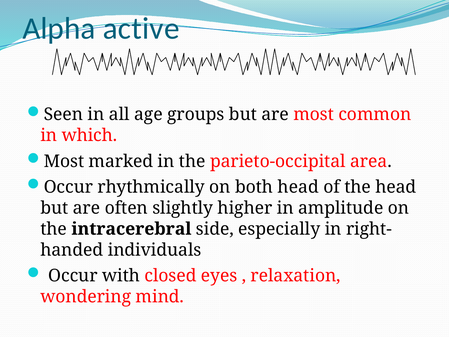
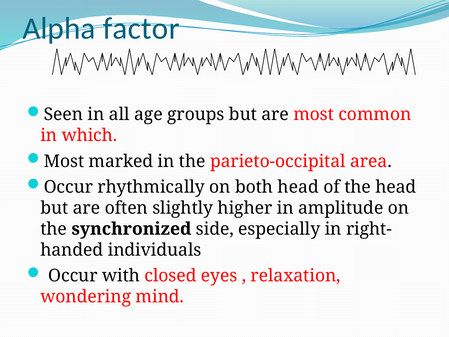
active: active -> factor
intracerebral: intracerebral -> synchronized
